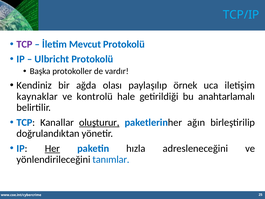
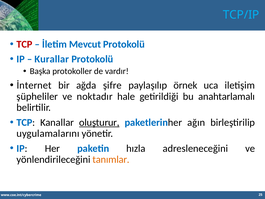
TCP at (24, 44) colour: purple -> red
Ulbricht: Ulbricht -> Kurallar
Kendiniz: Kendiniz -> İnternet
olası: olası -> şifre
kaynaklar: kaynaklar -> şüpheliler
kontrolü: kontrolü -> noktadır
doğrulandıktan: doğrulandıktan -> uygulamalarını
Her underline: present -> none
tanımlar colour: blue -> orange
